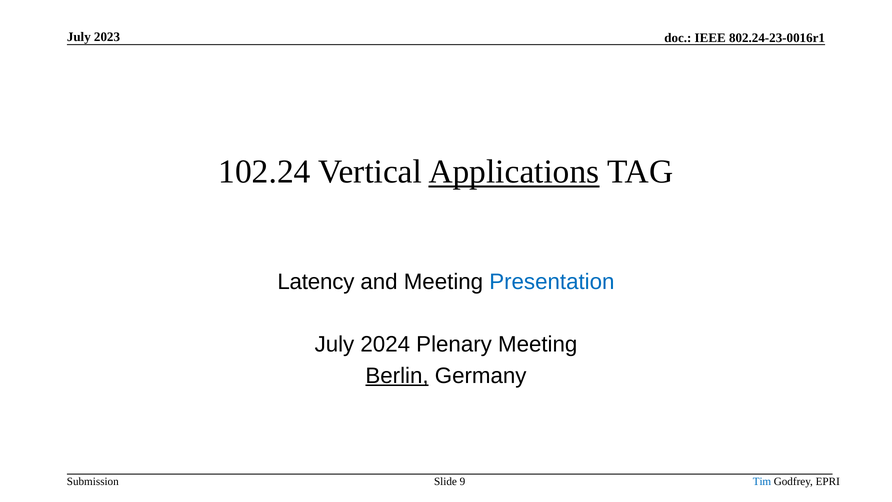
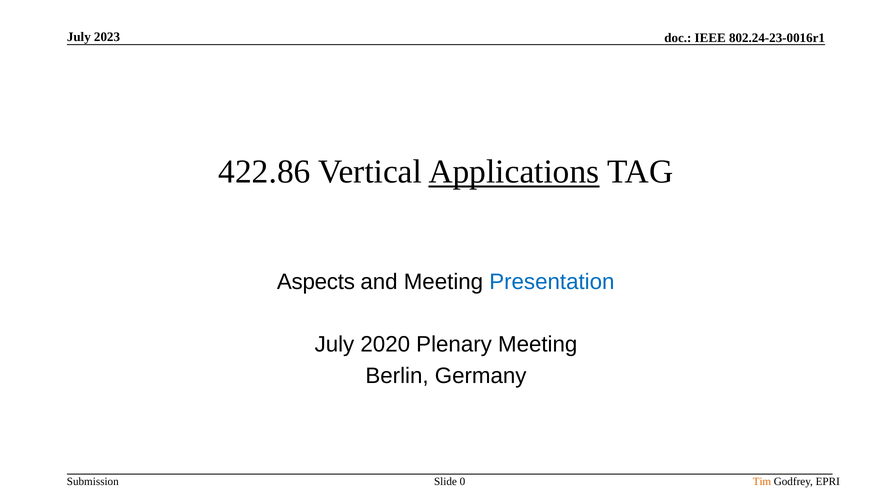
102.24: 102.24 -> 422.86
Latency: Latency -> Aspects
2024: 2024 -> 2020
Berlin underline: present -> none
9: 9 -> 0
Tim colour: blue -> orange
